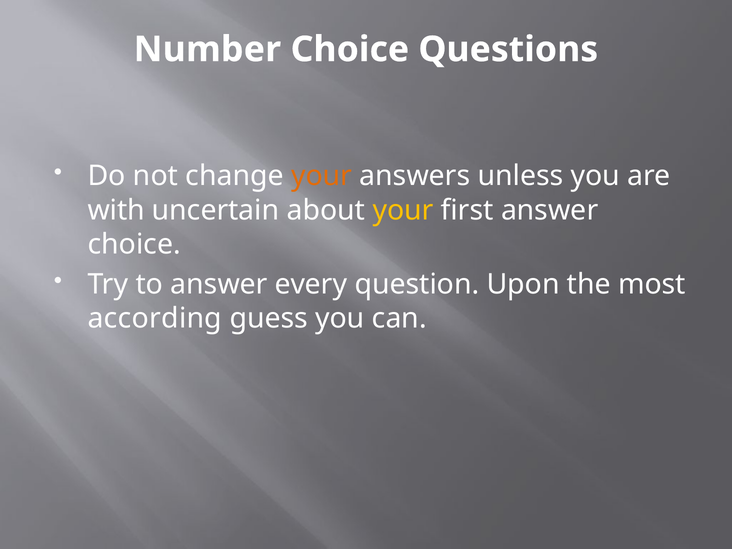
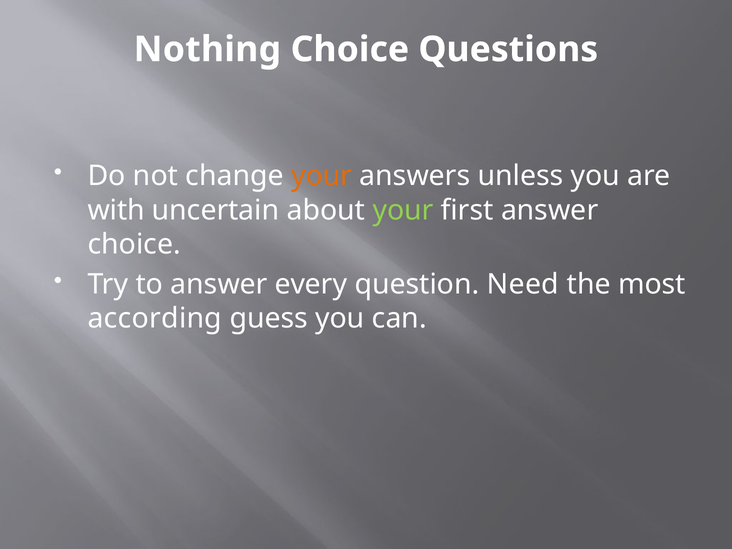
Number: Number -> Nothing
your at (403, 210) colour: yellow -> light green
Upon: Upon -> Need
